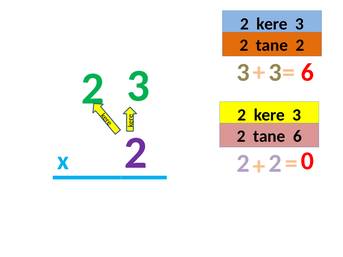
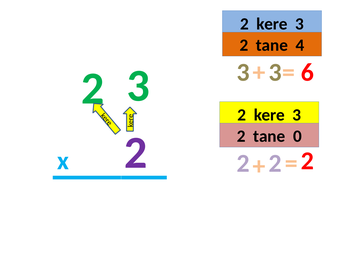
tane 2: 2 -> 4
6: 6 -> 0
0 at (307, 161): 0 -> 2
